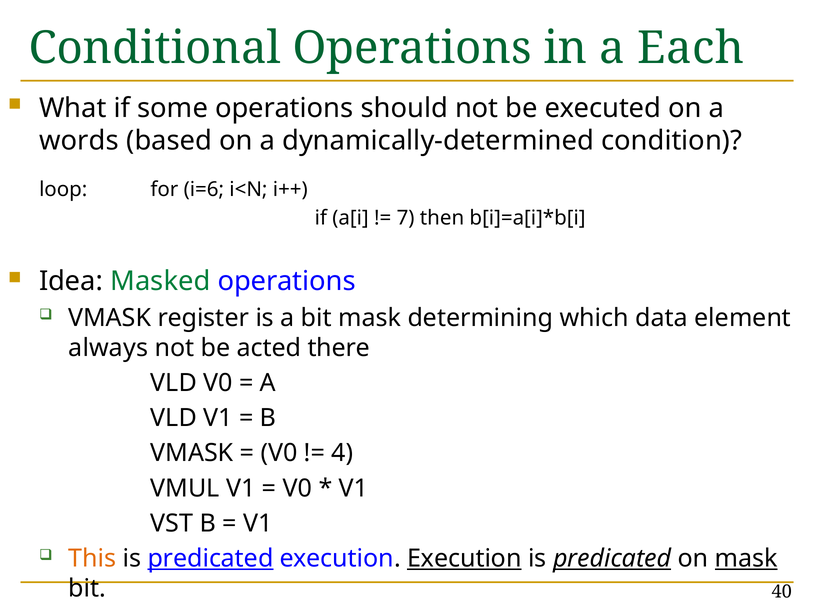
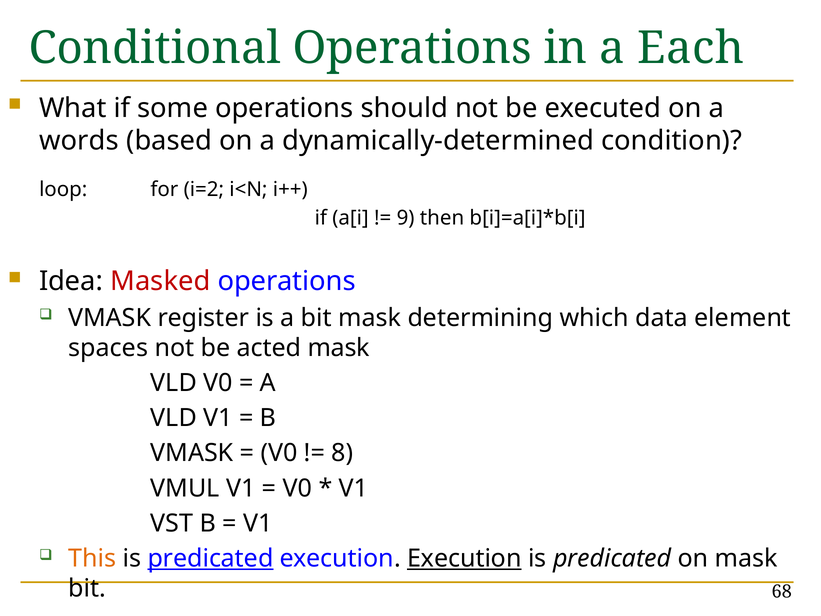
i=6: i=6 -> i=2
7: 7 -> 9
Masked colour: green -> red
always: always -> spaces
acted there: there -> mask
4: 4 -> 8
predicated at (612, 558) underline: present -> none
mask at (746, 558) underline: present -> none
40: 40 -> 68
